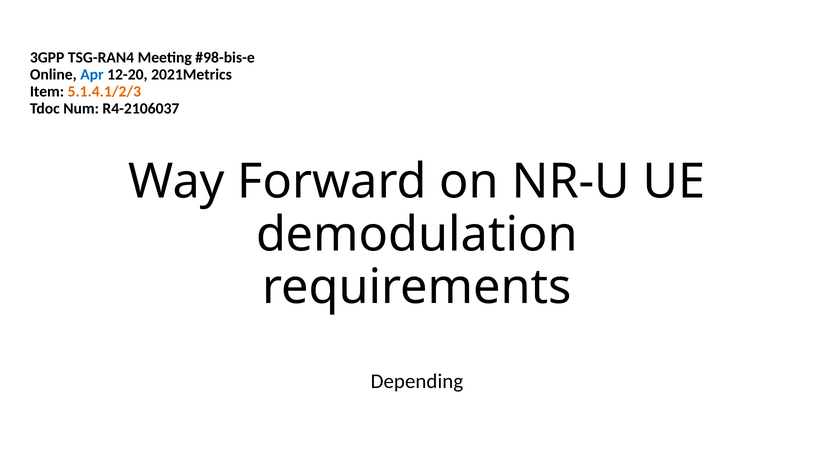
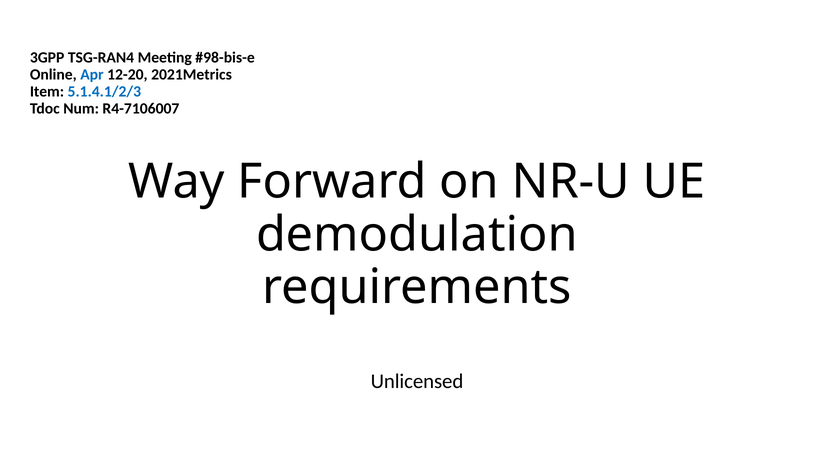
5.1.4.1/2/3 colour: orange -> blue
R4-2106037: R4-2106037 -> R4-7106007
Depending: Depending -> Unlicensed
